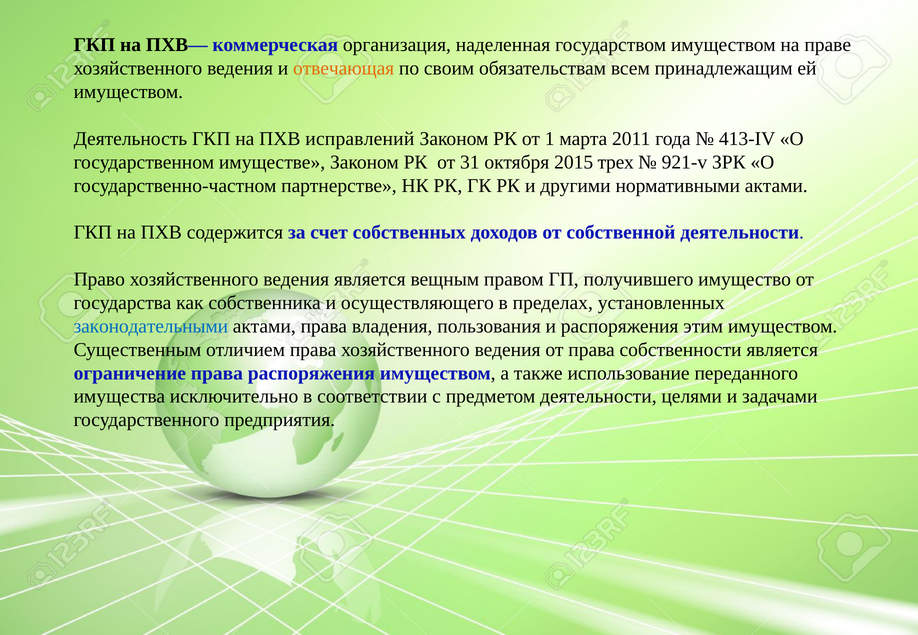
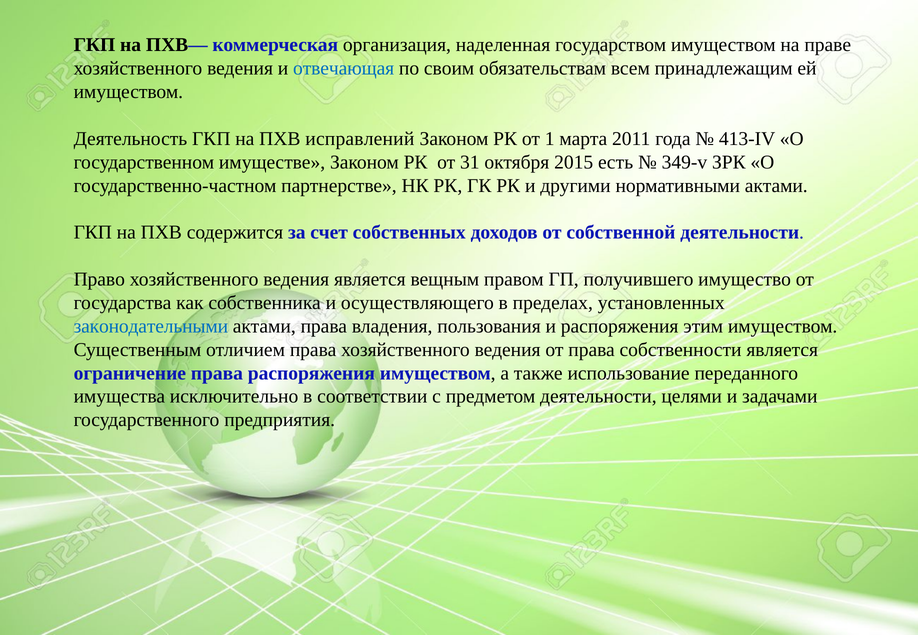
отвечающая colour: orange -> blue
трех: трех -> есть
921-v: 921-v -> 349-v
